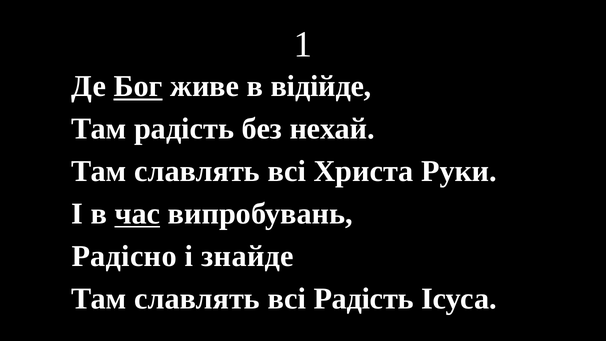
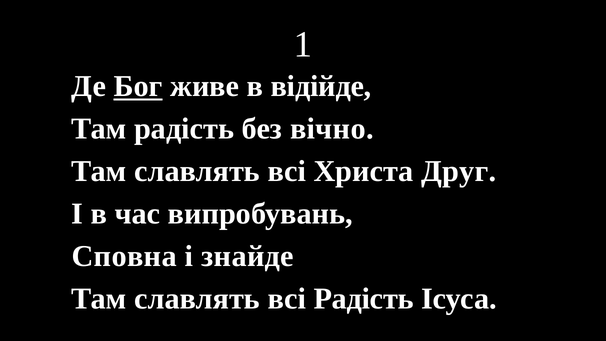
нехай: нехай -> вічно
Руки: Руки -> Друг
час underline: present -> none
Радісно: Радісно -> Сповна
